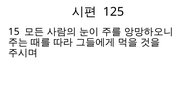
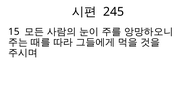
125: 125 -> 245
